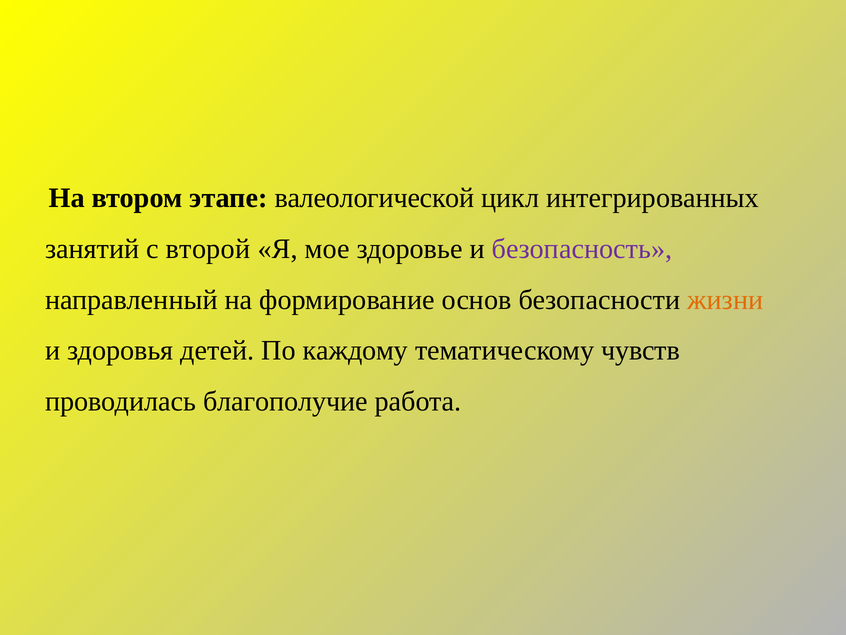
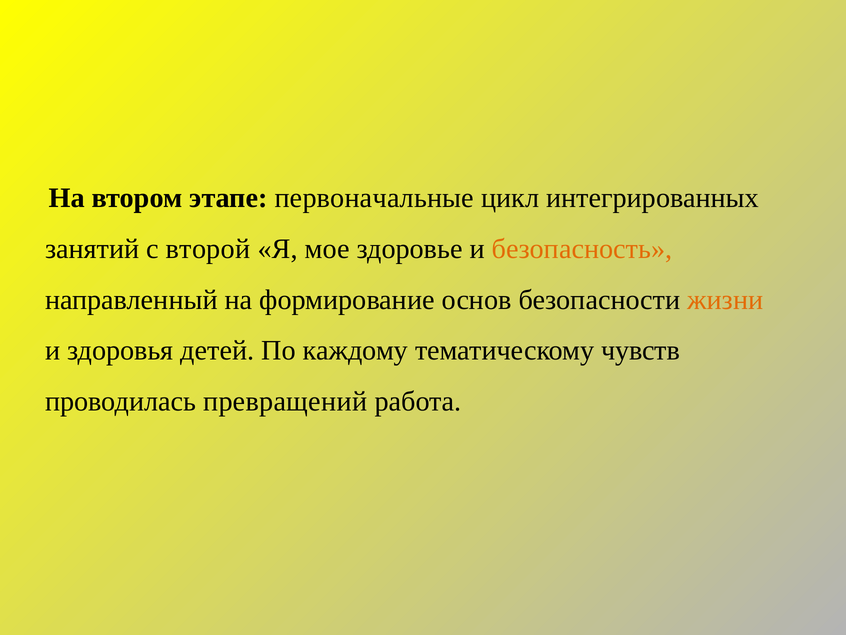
валеологической: валеологической -> первоначальные
безопасность colour: purple -> orange
благополучие: благополучие -> превращений
